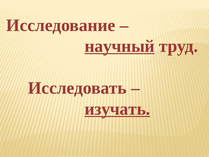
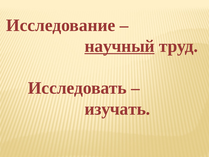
изучать underline: present -> none
